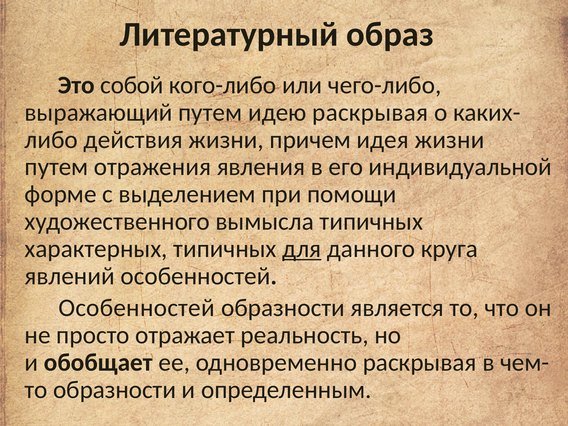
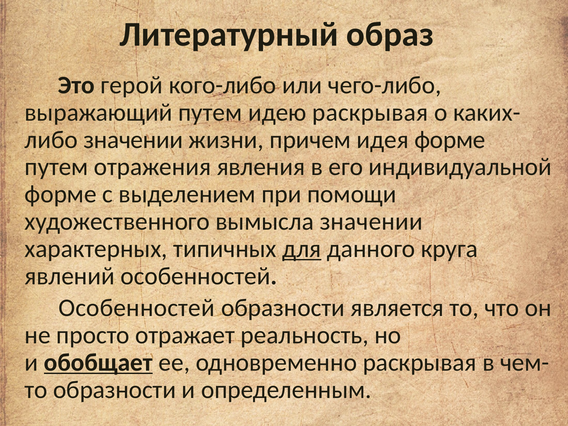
собой: собой -> герой
действия at (133, 140): действия -> значении
идея жизни: жизни -> форме
вымысла типичных: типичных -> значении
обобщает underline: none -> present
